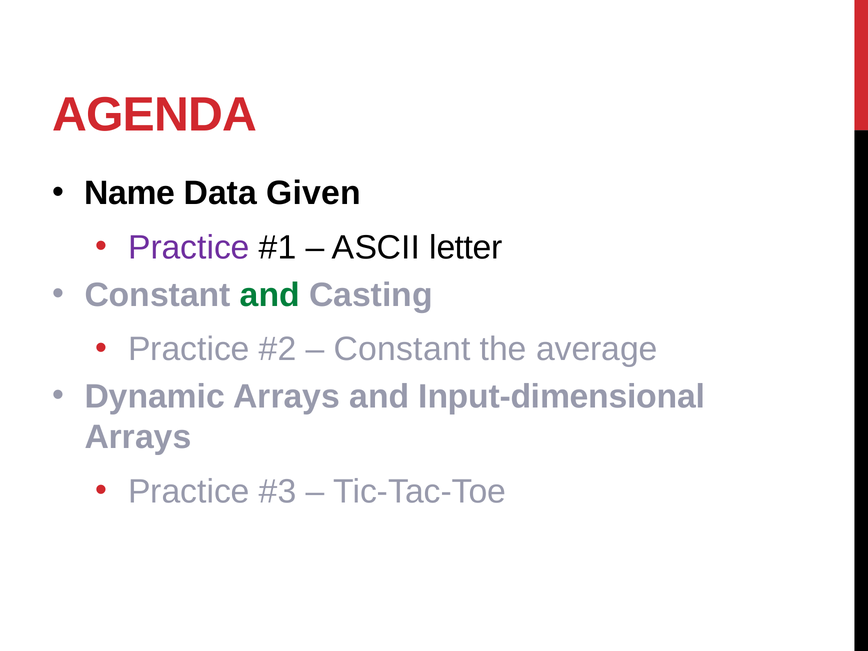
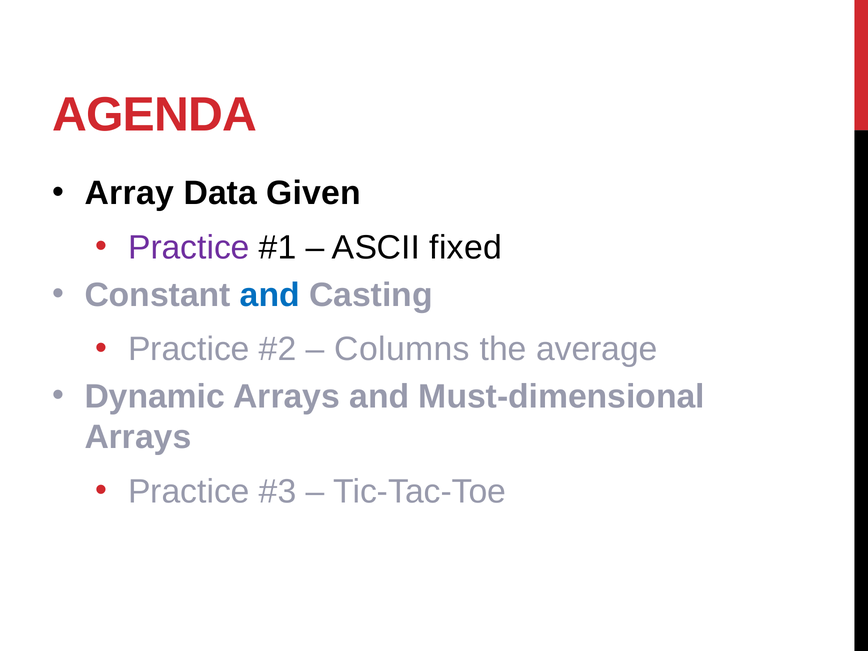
Name: Name -> Array
letter: letter -> fixed
and at (270, 295) colour: green -> blue
Constant at (402, 349): Constant -> Columns
Input-dimensional: Input-dimensional -> Must-dimensional
